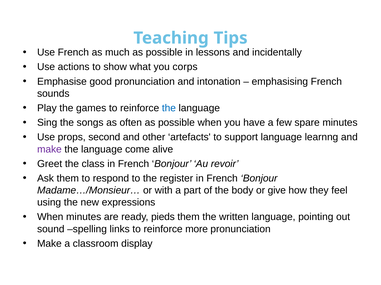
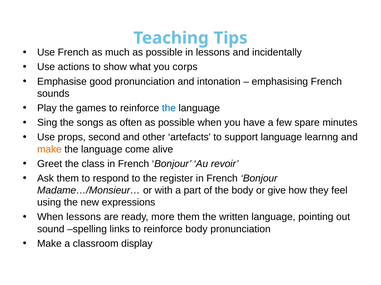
make at (49, 150) colour: purple -> orange
When minutes: minutes -> lessons
pieds: pieds -> more
reinforce more: more -> body
